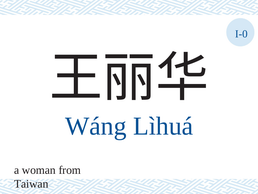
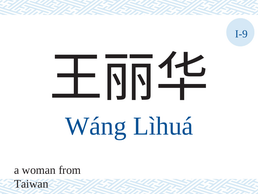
I-0: I-0 -> I-9
